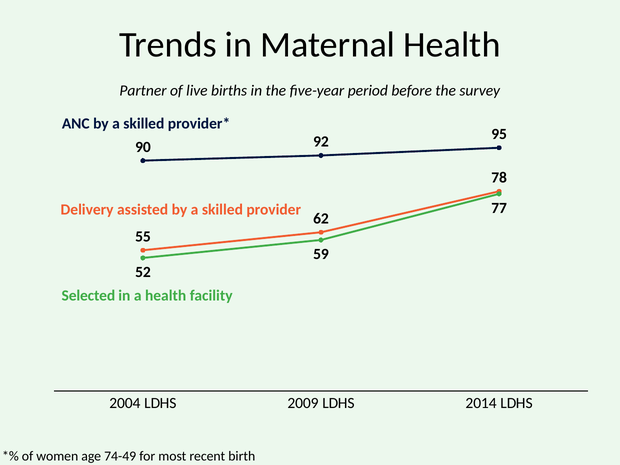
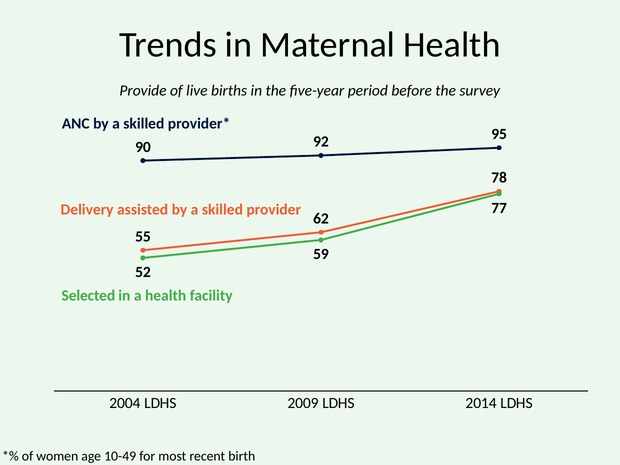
Partner: Partner -> Provide
74-49: 74-49 -> 10-49
